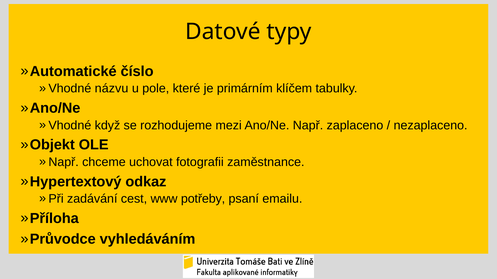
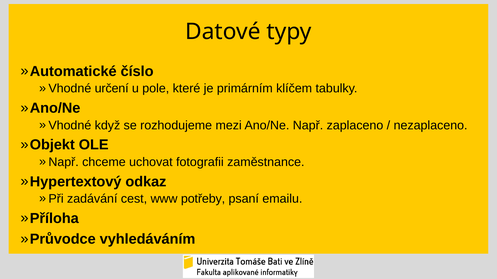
názvu: názvu -> určení
